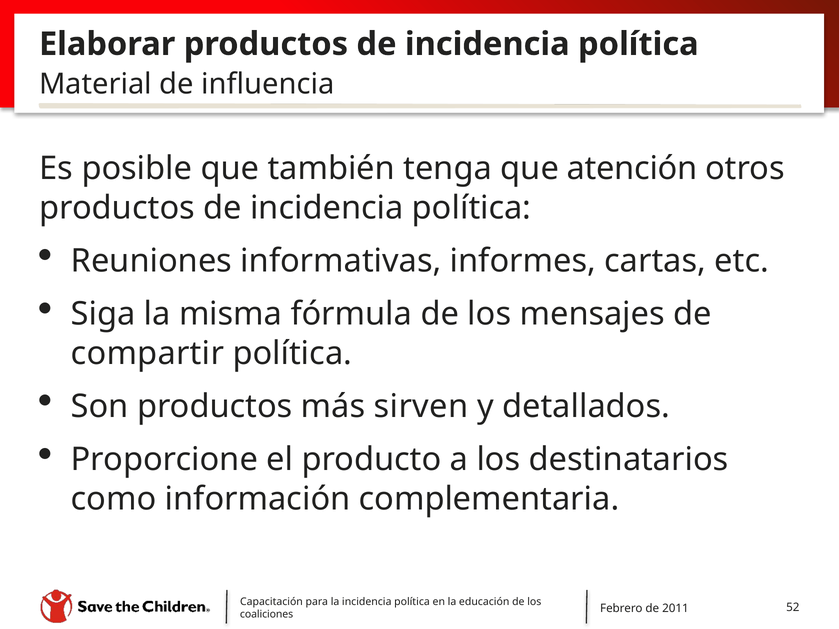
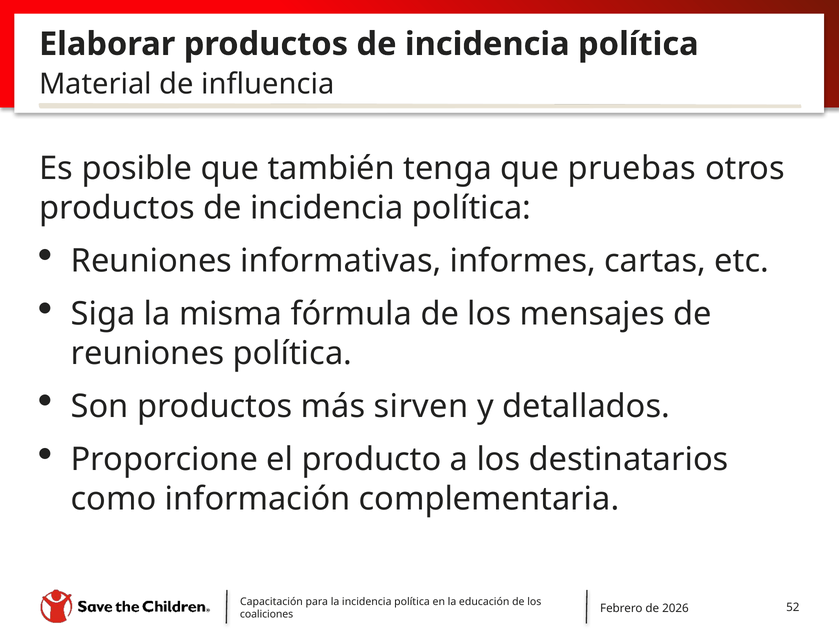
atención: atención -> pruebas
compartir at (148, 353): compartir -> reuniones
2011: 2011 -> 2026
